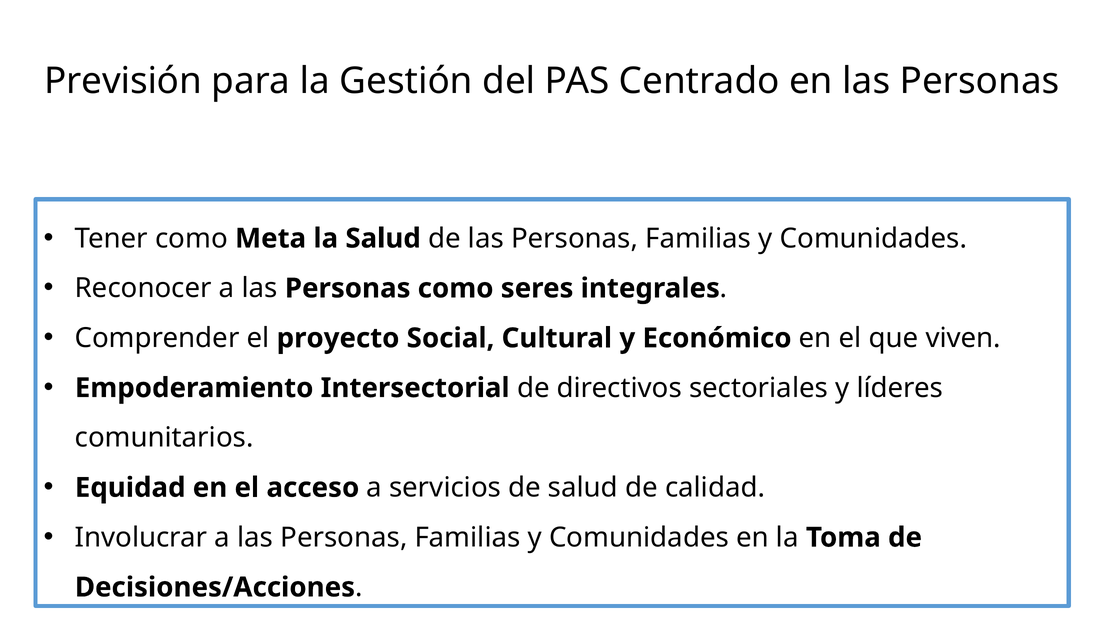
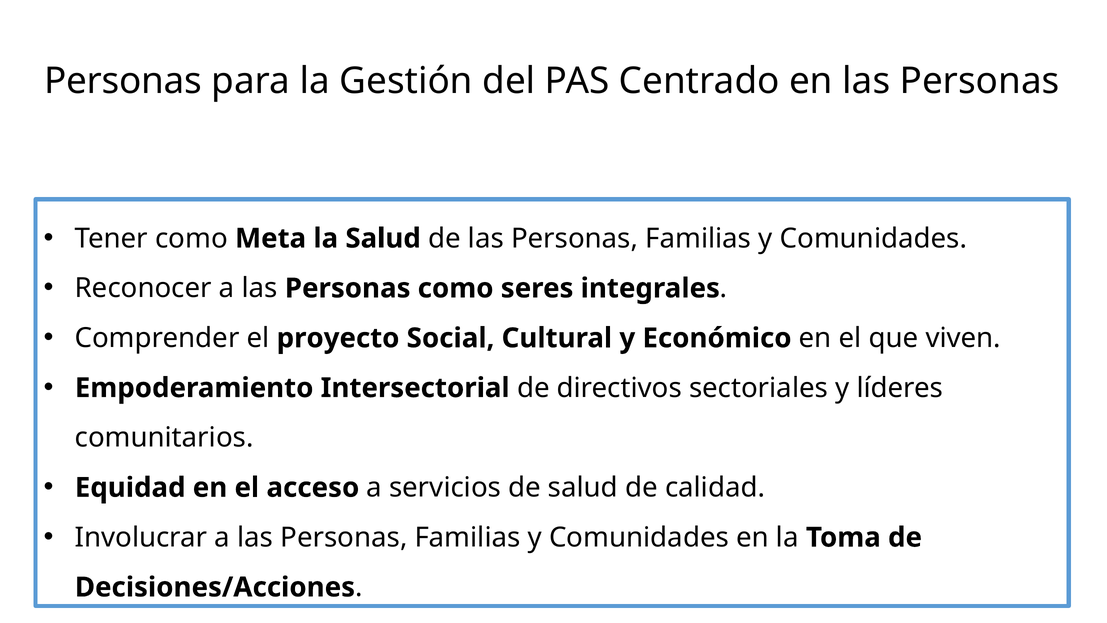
Previsión at (123, 81): Previsión -> Personas
